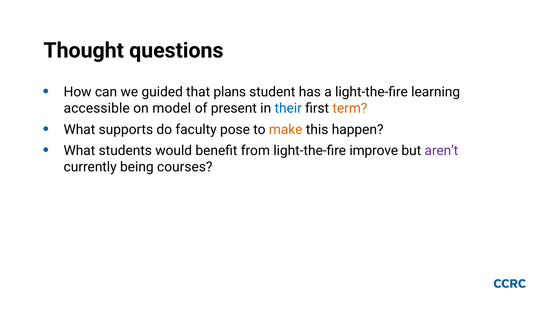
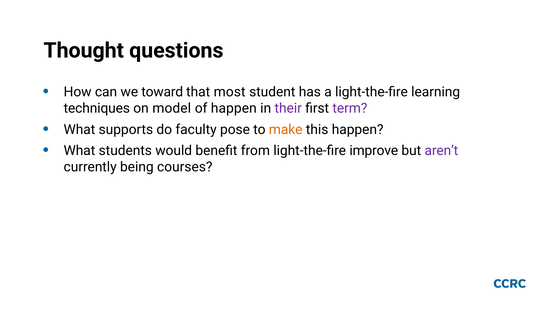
guided: guided -> toward
plans: plans -> most
accessible: accessible -> techniques
of present: present -> happen
their colour: blue -> purple
term colour: orange -> purple
